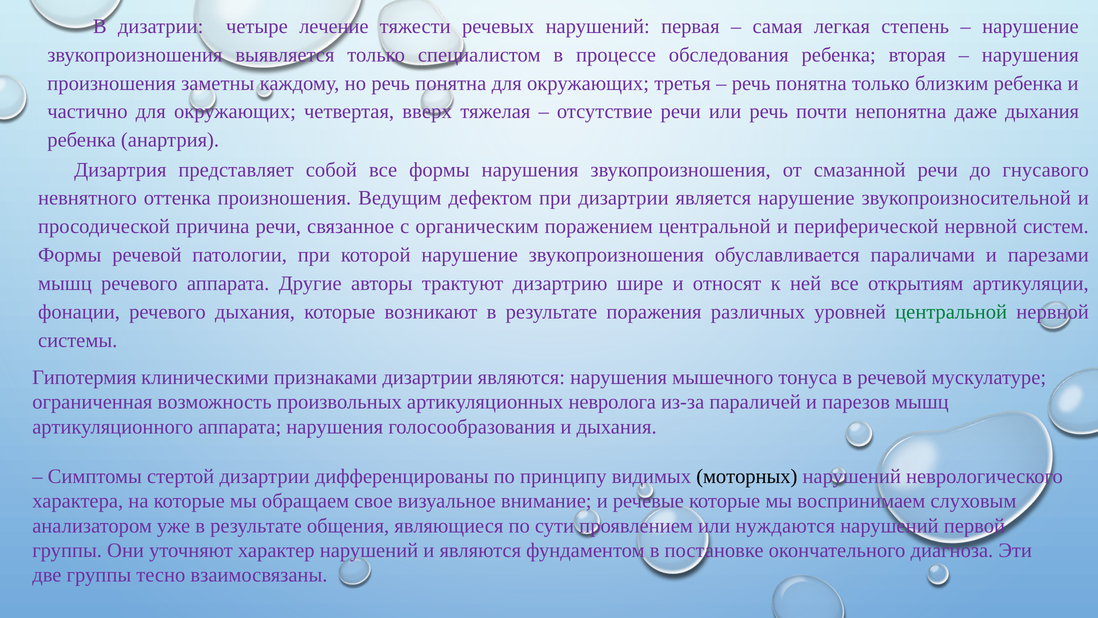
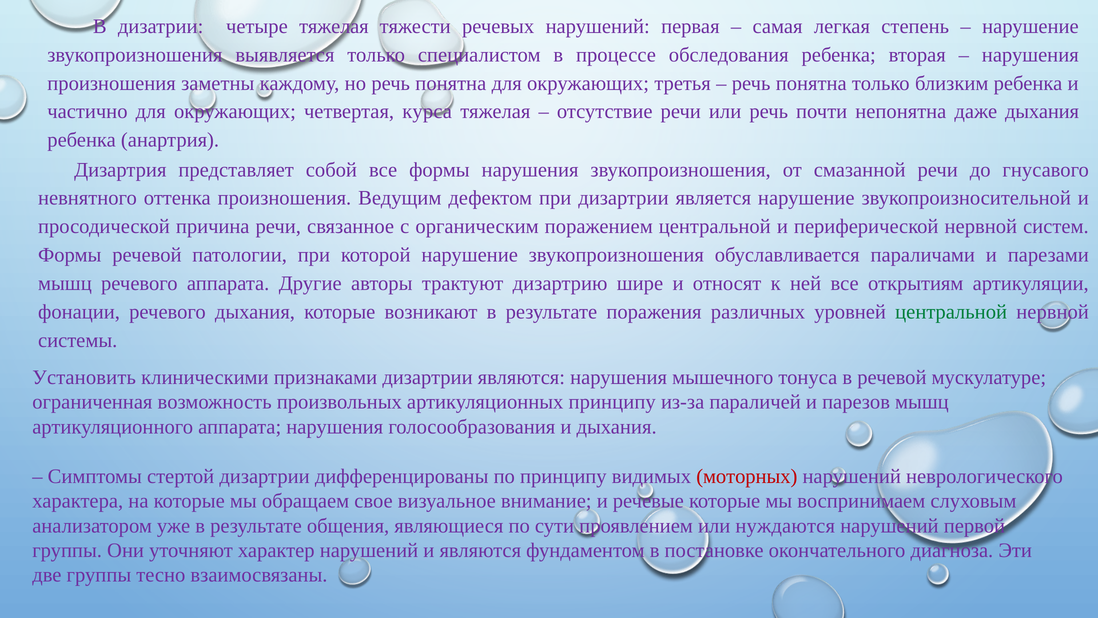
четыре лечение: лечение -> тяжелая
вверх: вверх -> курса
Гипотермия: Гипотермия -> Установить
артикуляционных невролога: невролога -> принципу
моторных colour: black -> red
